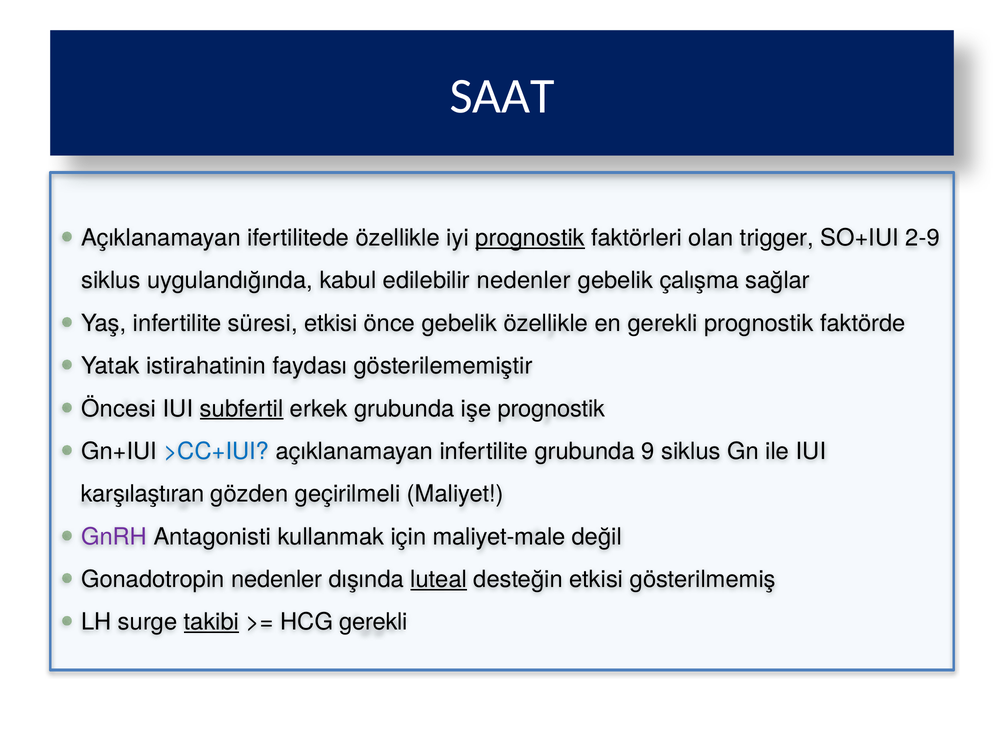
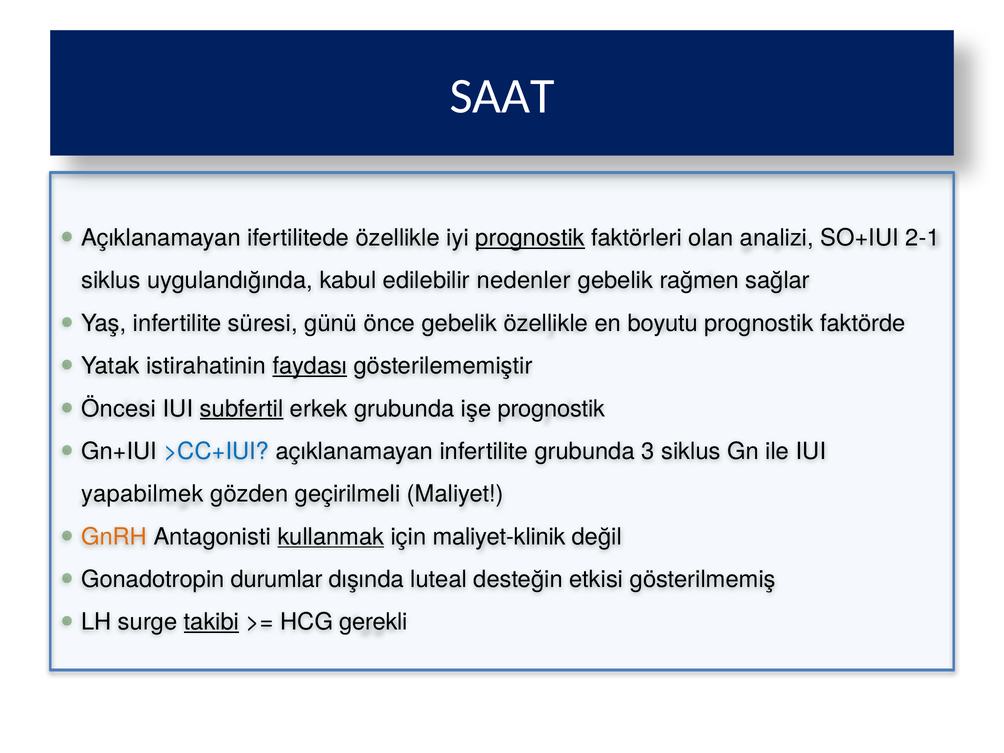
trigger: trigger -> analizi
2-9: 2-9 -> 2-1
çalışma: çalışma -> rağmen
süresi etkisi: etkisi -> günü
en gerekli: gerekli -> boyutu
faydası underline: none -> present
9: 9 -> 3
karşılaştıran: karşılaştıran -> yapabilmek
GnRH colour: purple -> orange
kullanmak underline: none -> present
maliyet-male: maliyet-male -> maliyet-klinik
Gonadotropin nedenler: nedenler -> durumlar
luteal underline: present -> none
